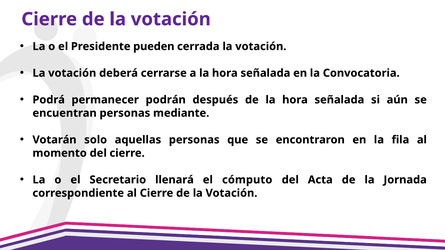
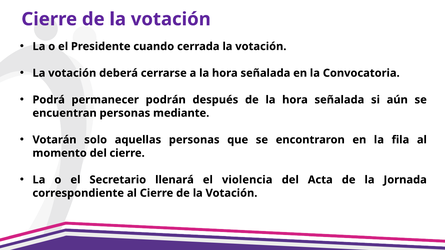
pueden: pueden -> cuando
cómputo: cómputo -> violencia
